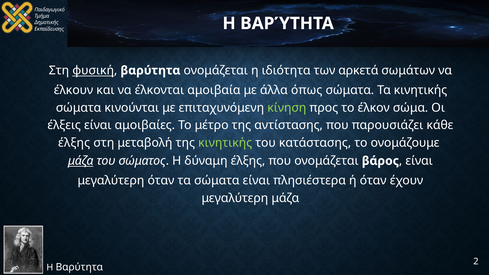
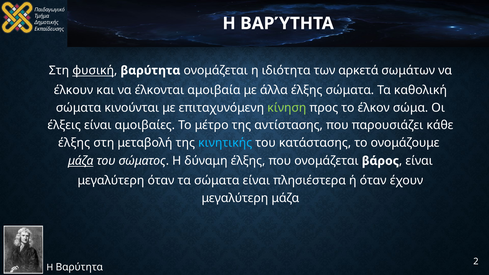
άλλα όπως: όπως -> έλξης
Τα κινητικής: κινητικής -> καθολική
κινητικής at (225, 143) colour: light green -> light blue
